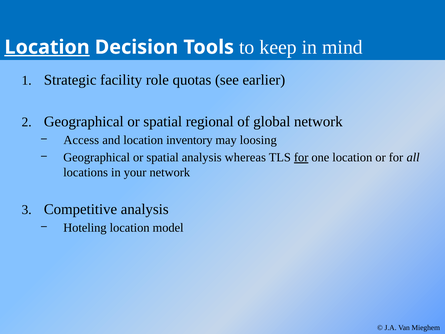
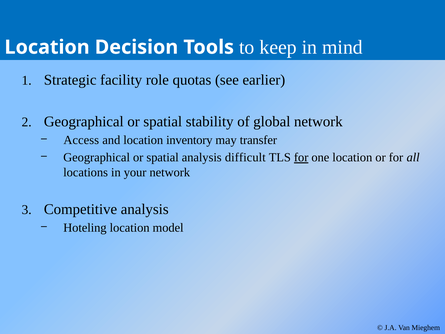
Location at (47, 47) underline: present -> none
regional: regional -> stability
loosing: loosing -> transfer
whereas: whereas -> difficult
